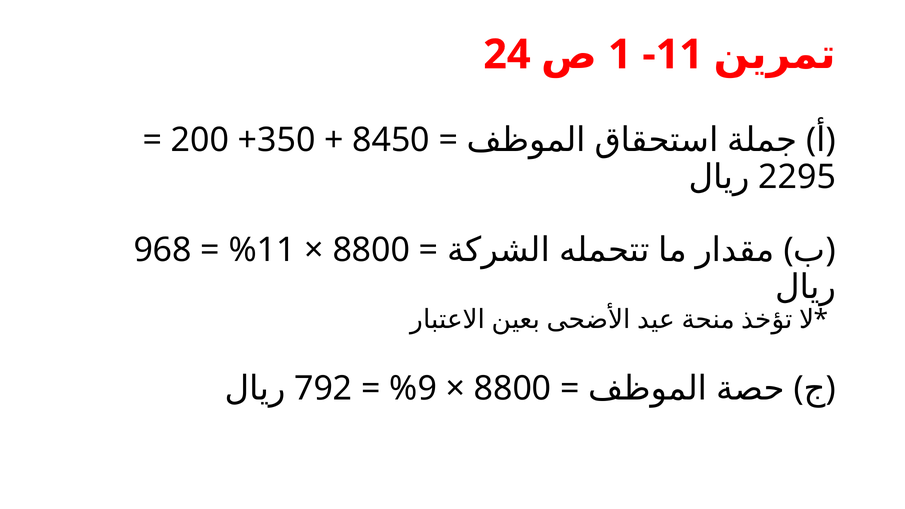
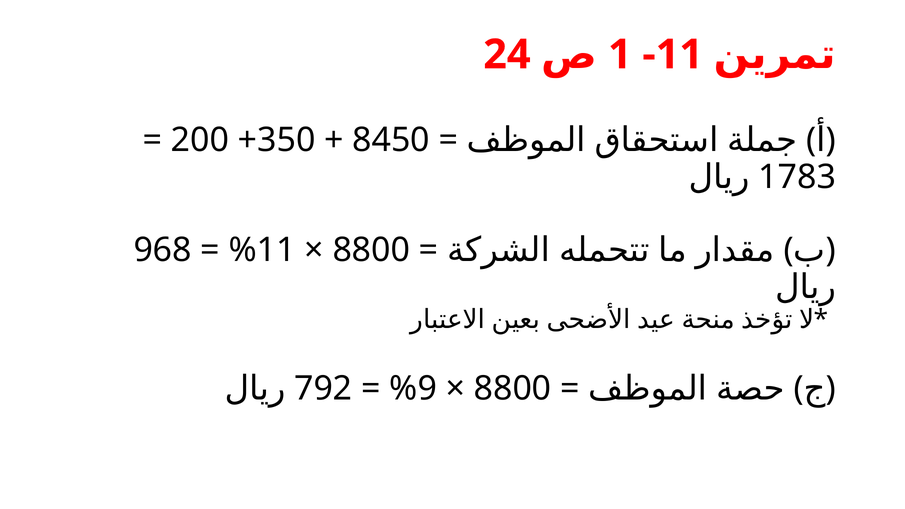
2295: 2295 -> 1783
